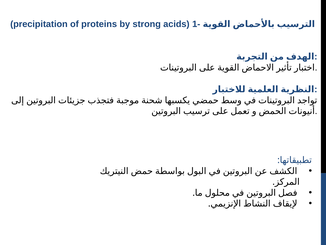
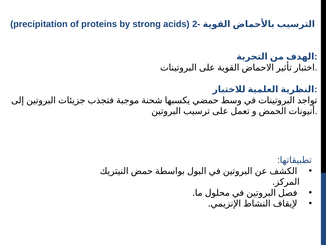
1-: 1- -> 2-
